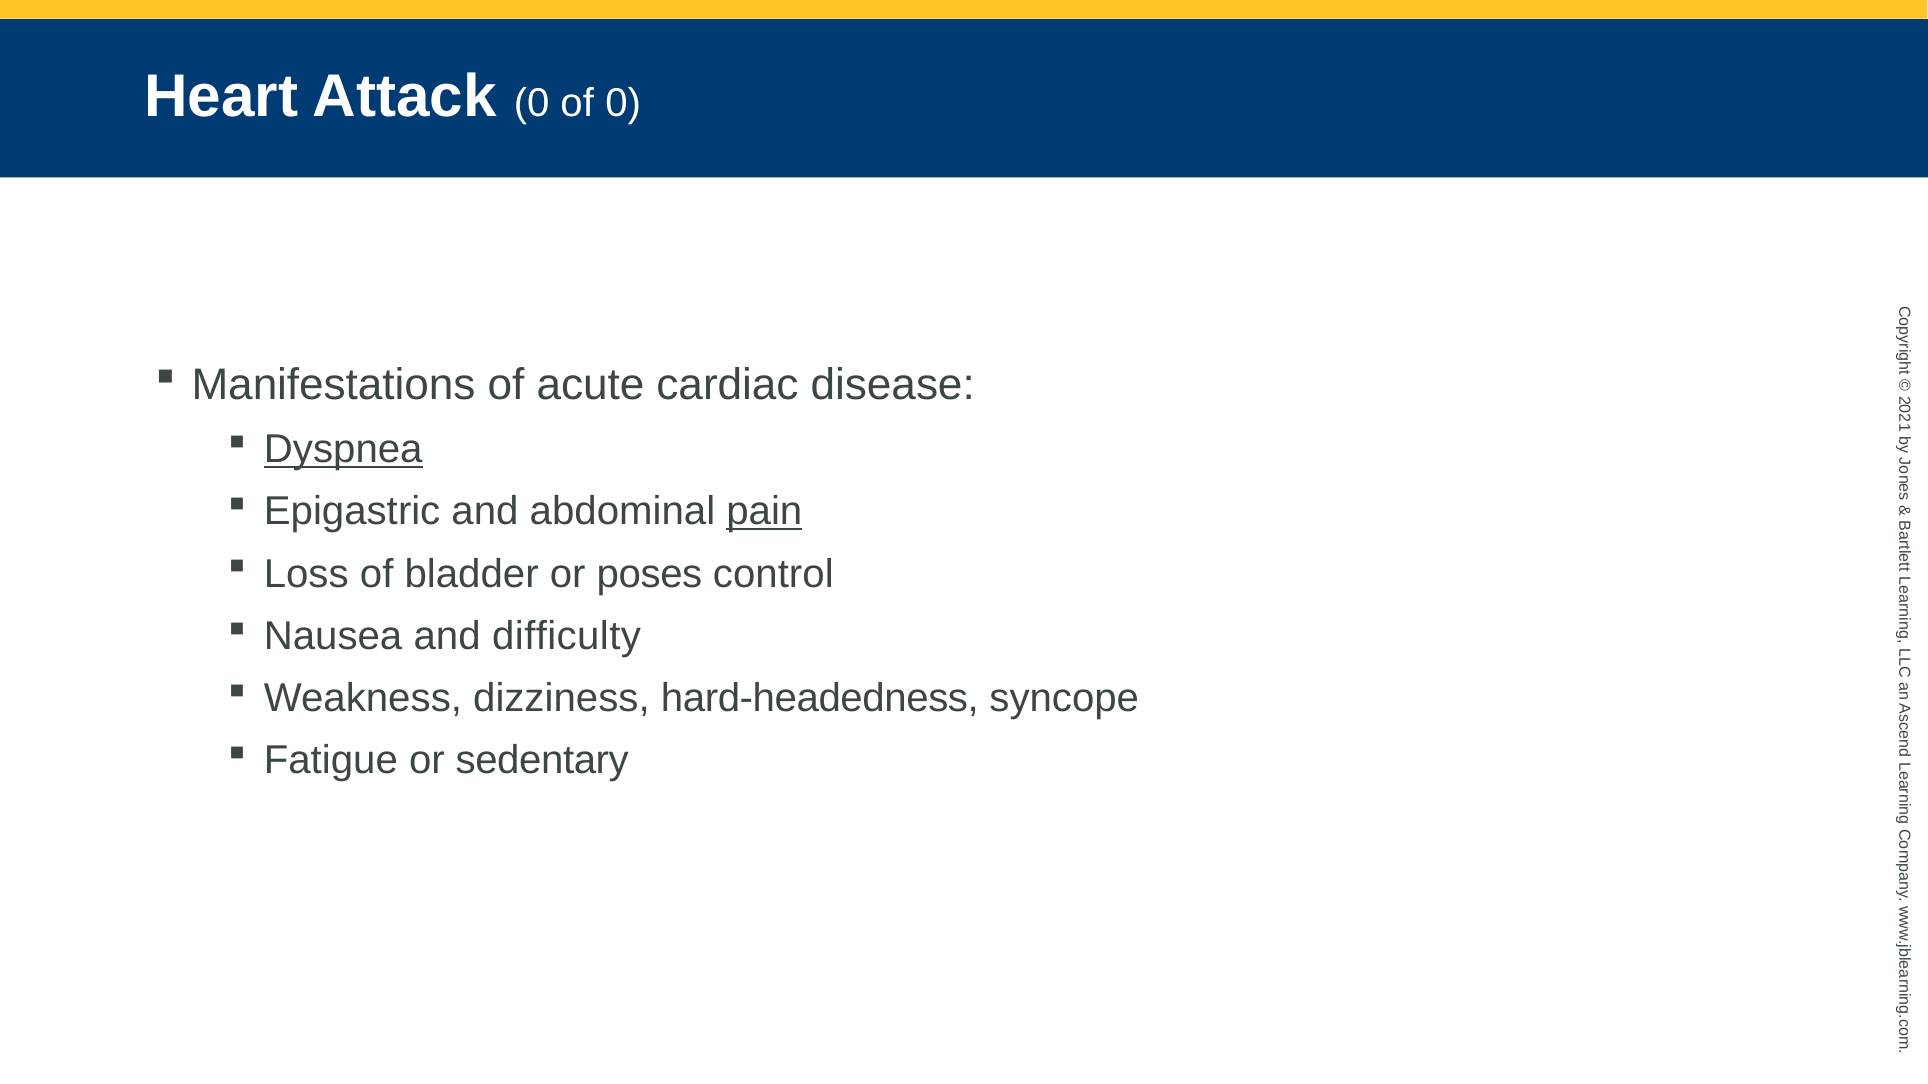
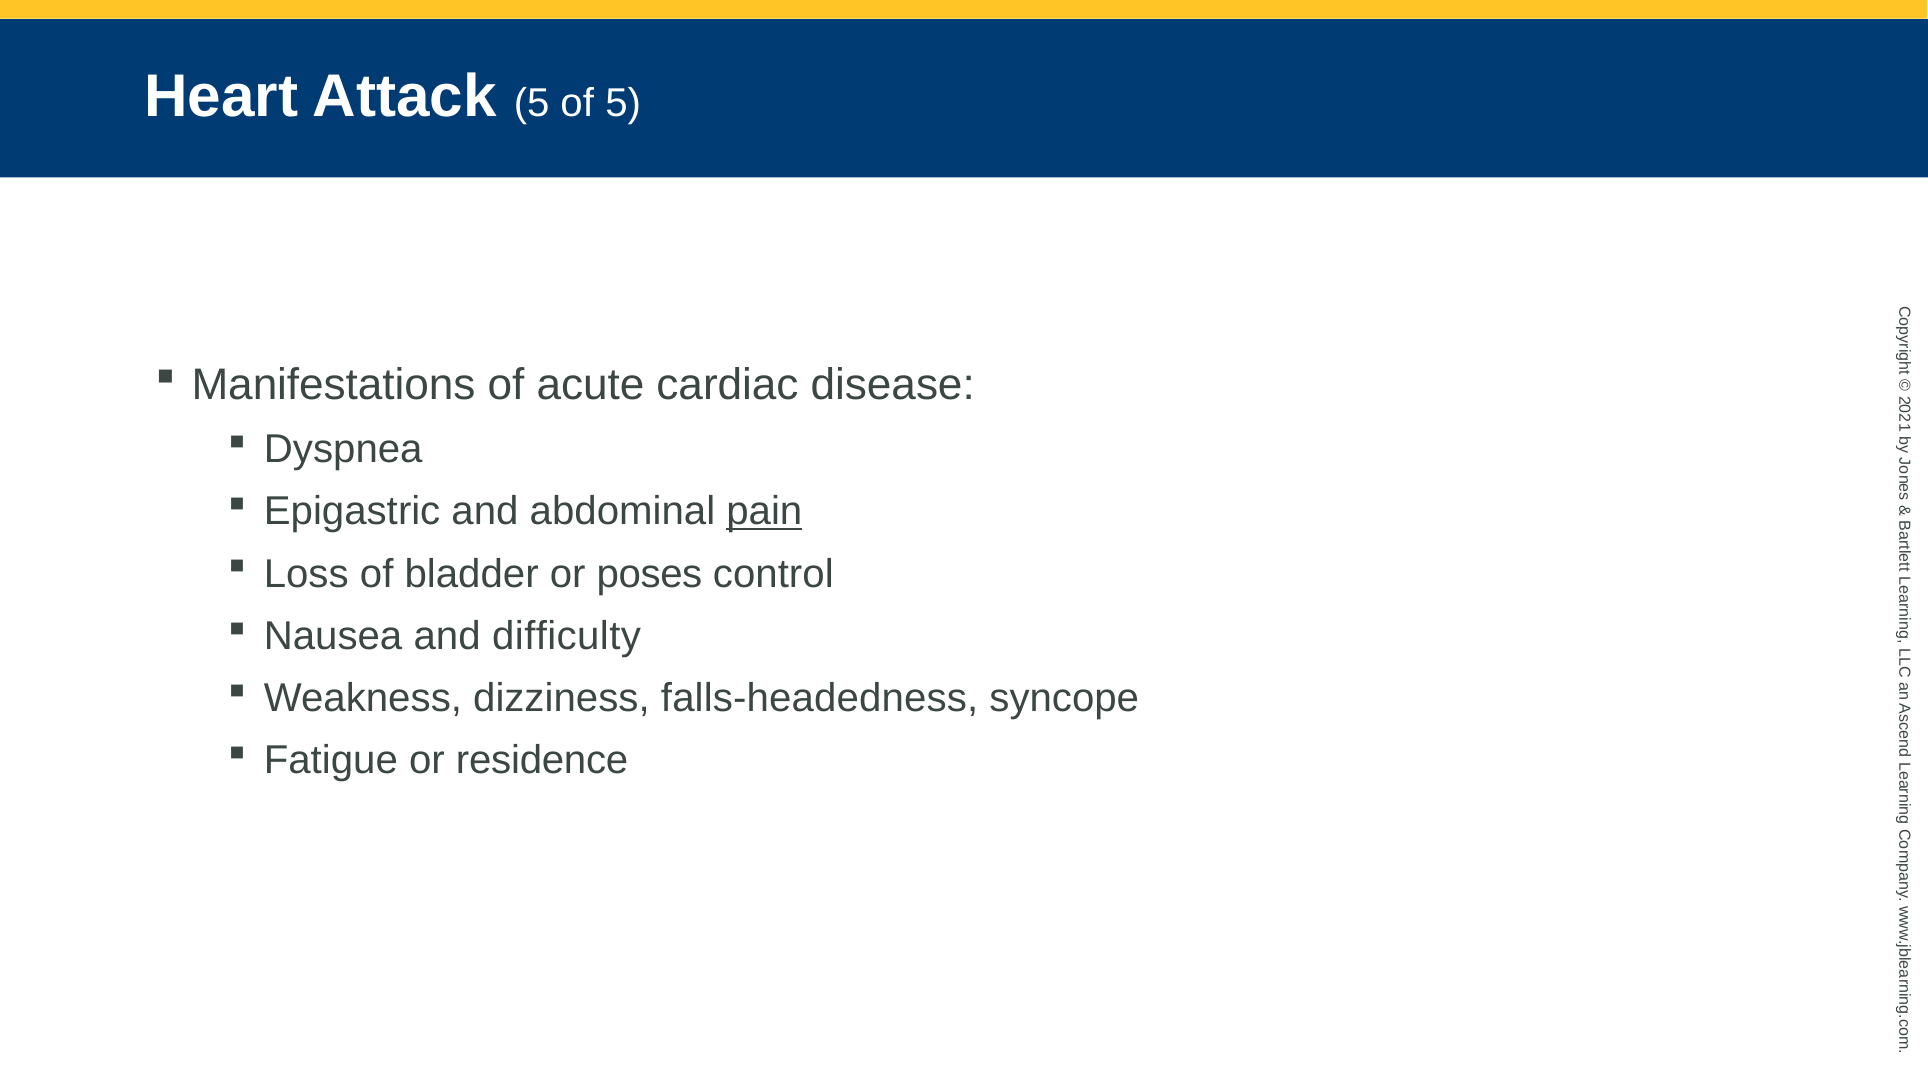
Attack 0: 0 -> 5
of 0: 0 -> 5
Dyspnea underline: present -> none
hard-headedness: hard-headedness -> falls-headedness
sedentary: sedentary -> residence
